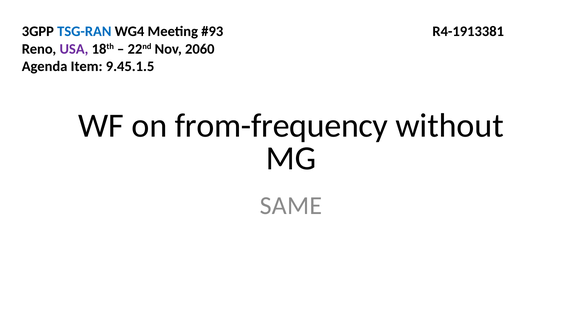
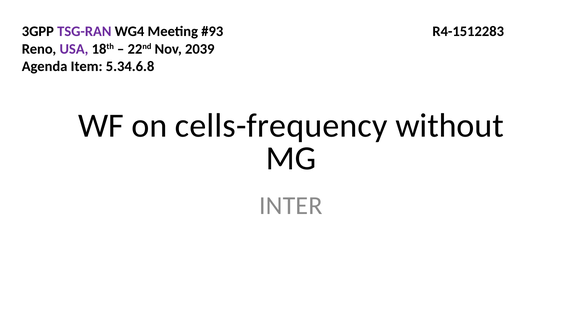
TSG-RAN colour: blue -> purple
R4-1913381: R4-1913381 -> R4-1512283
2060: 2060 -> 2039
9.45.1.5: 9.45.1.5 -> 5.34.6.8
from-frequency: from-frequency -> cells-frequency
SAME: SAME -> INTER
